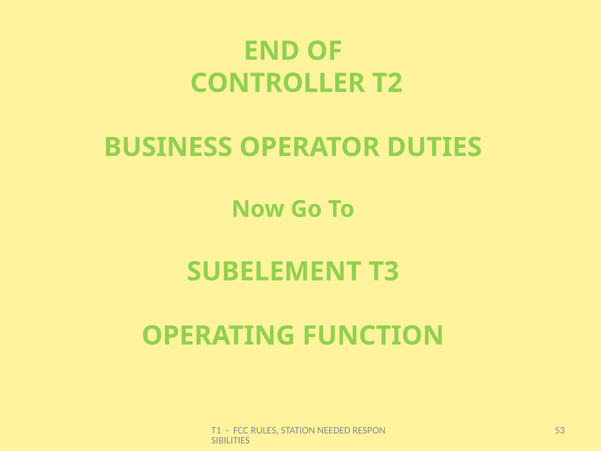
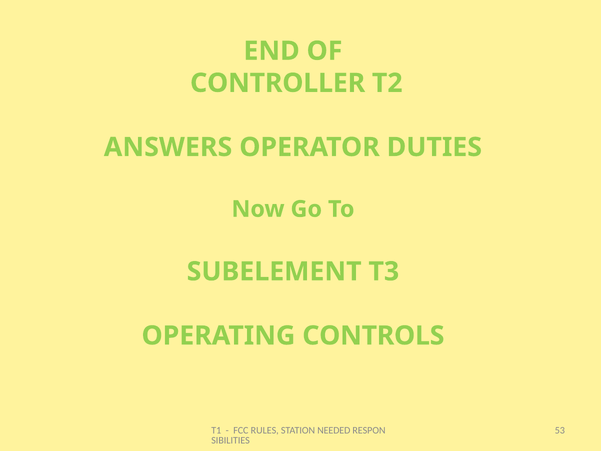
BUSINESS: BUSINESS -> ANSWERS
FUNCTION: FUNCTION -> CONTROLS
